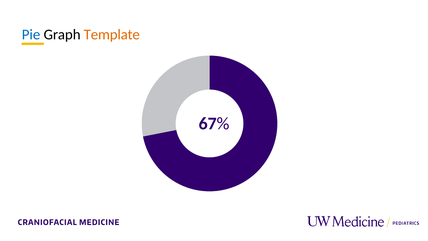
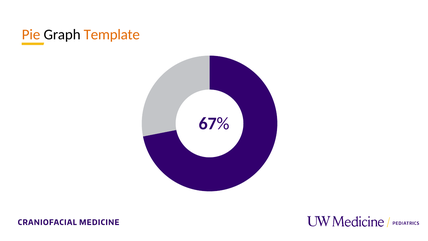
Pie colour: blue -> orange
